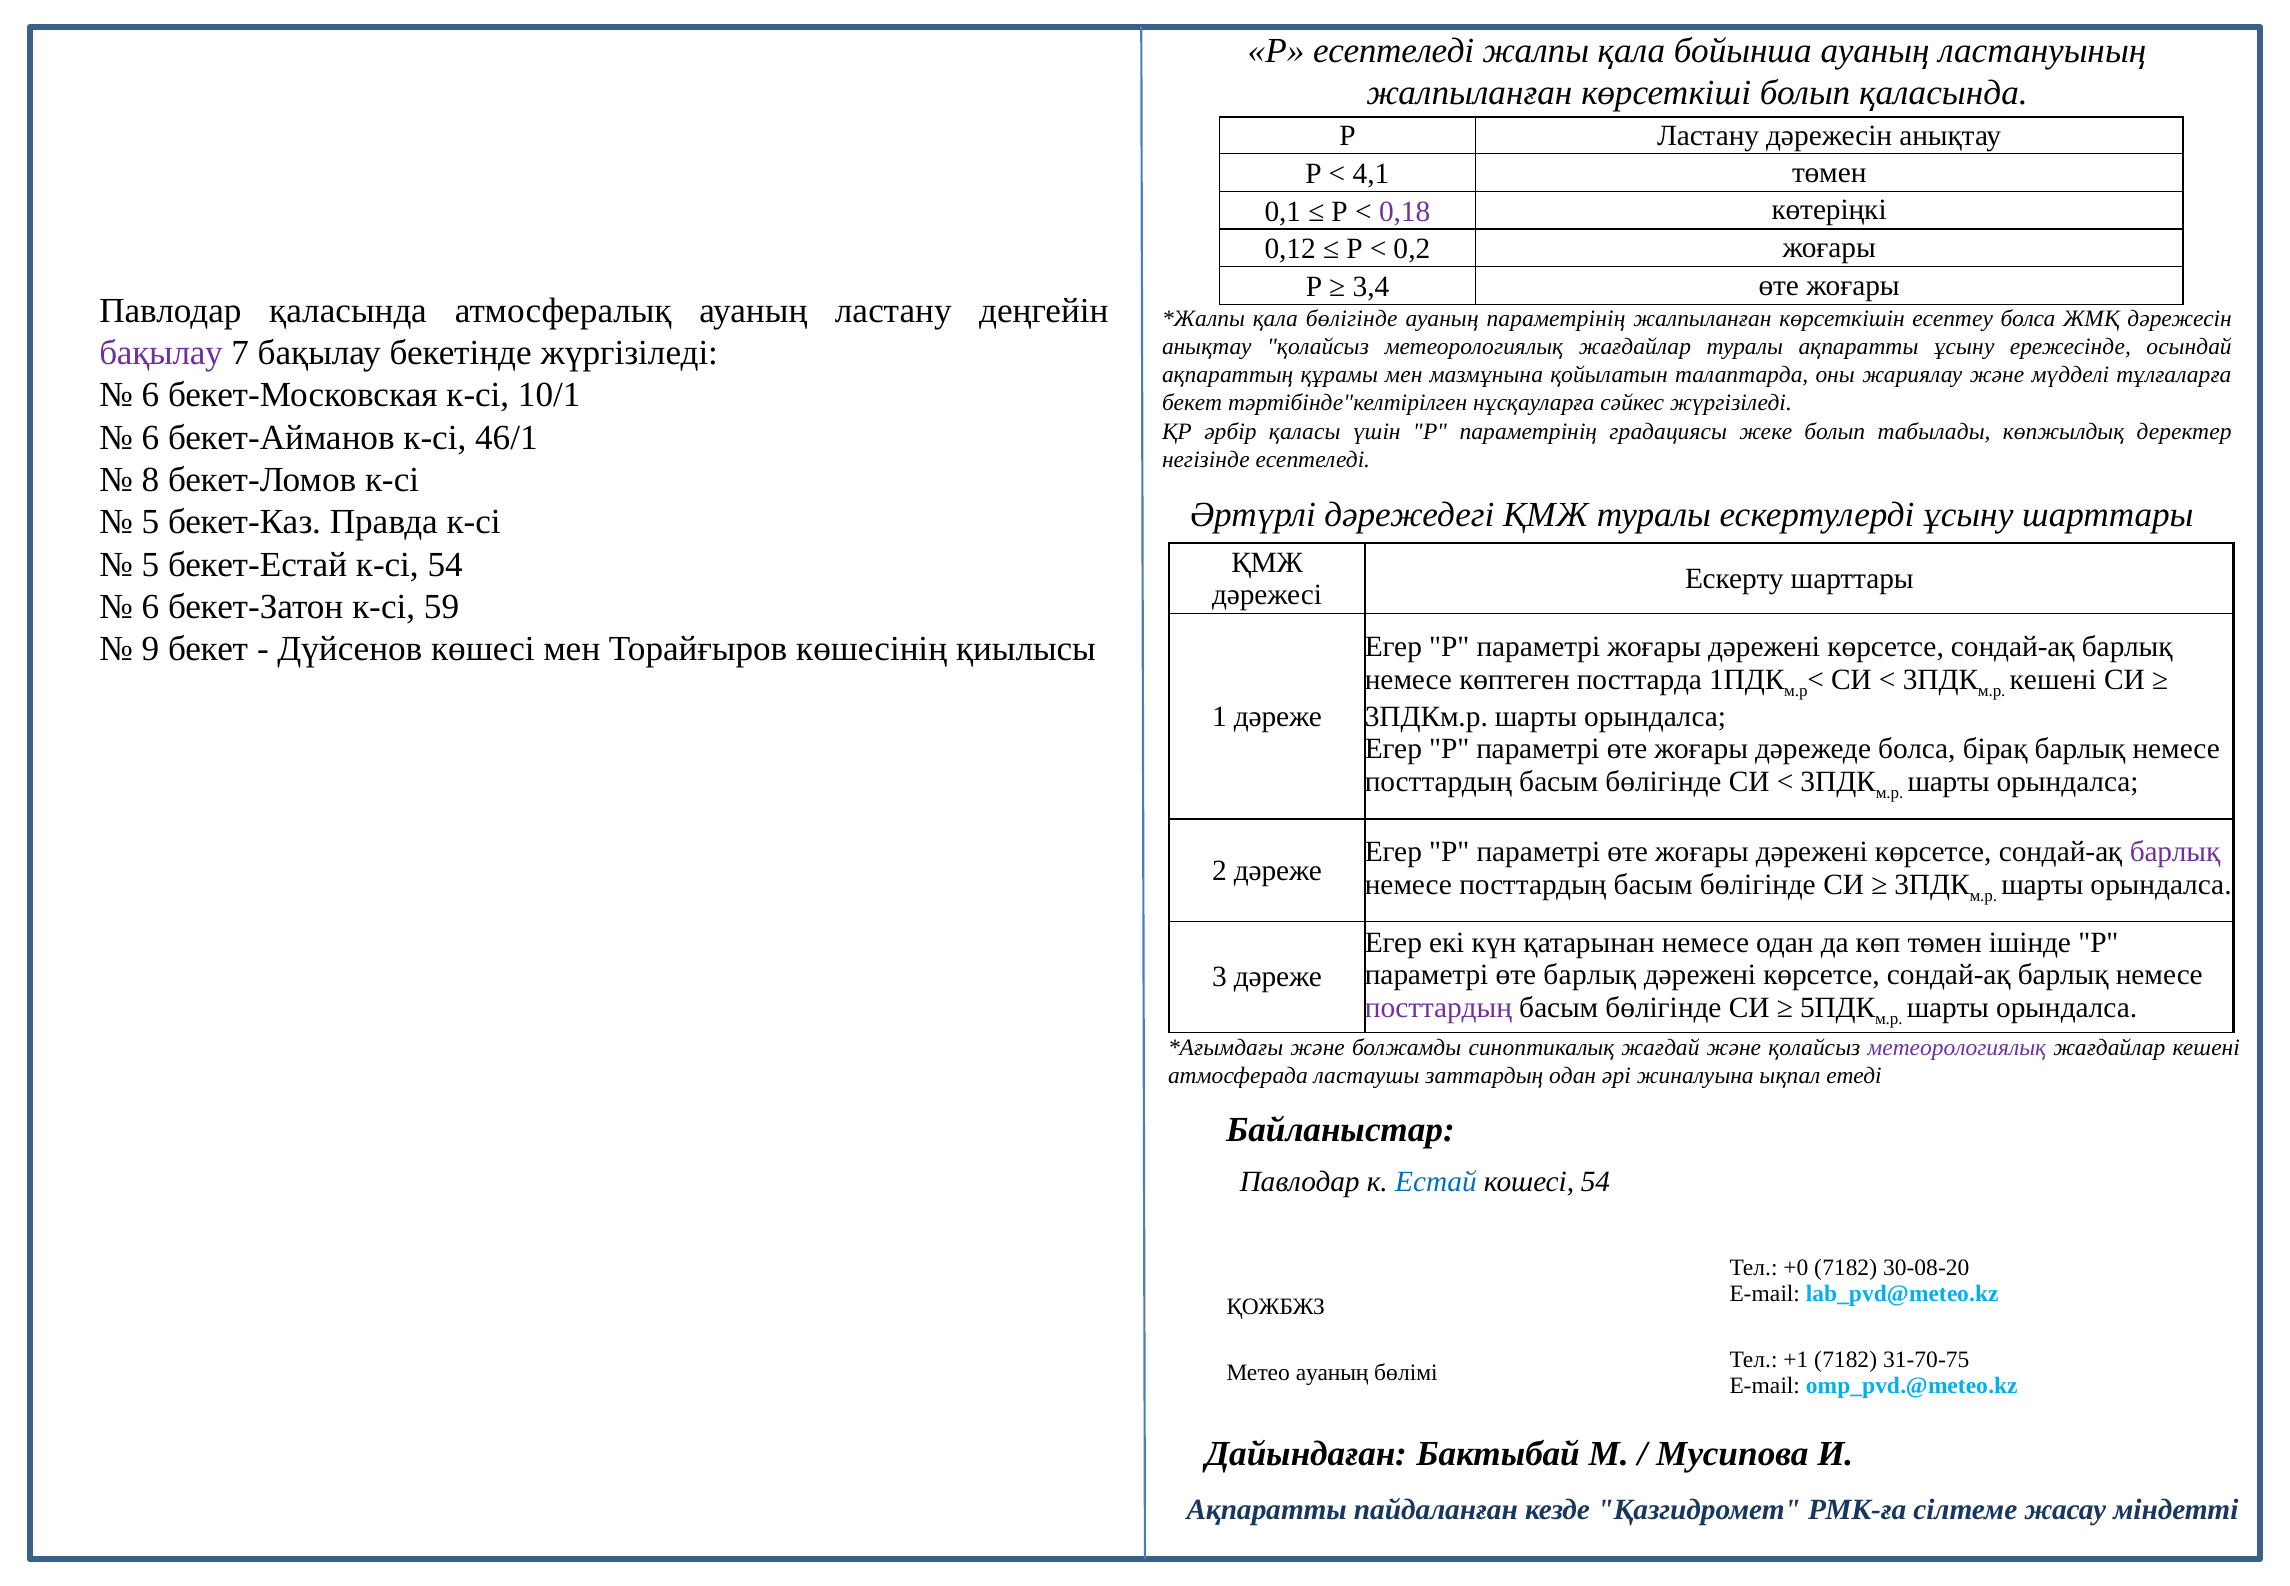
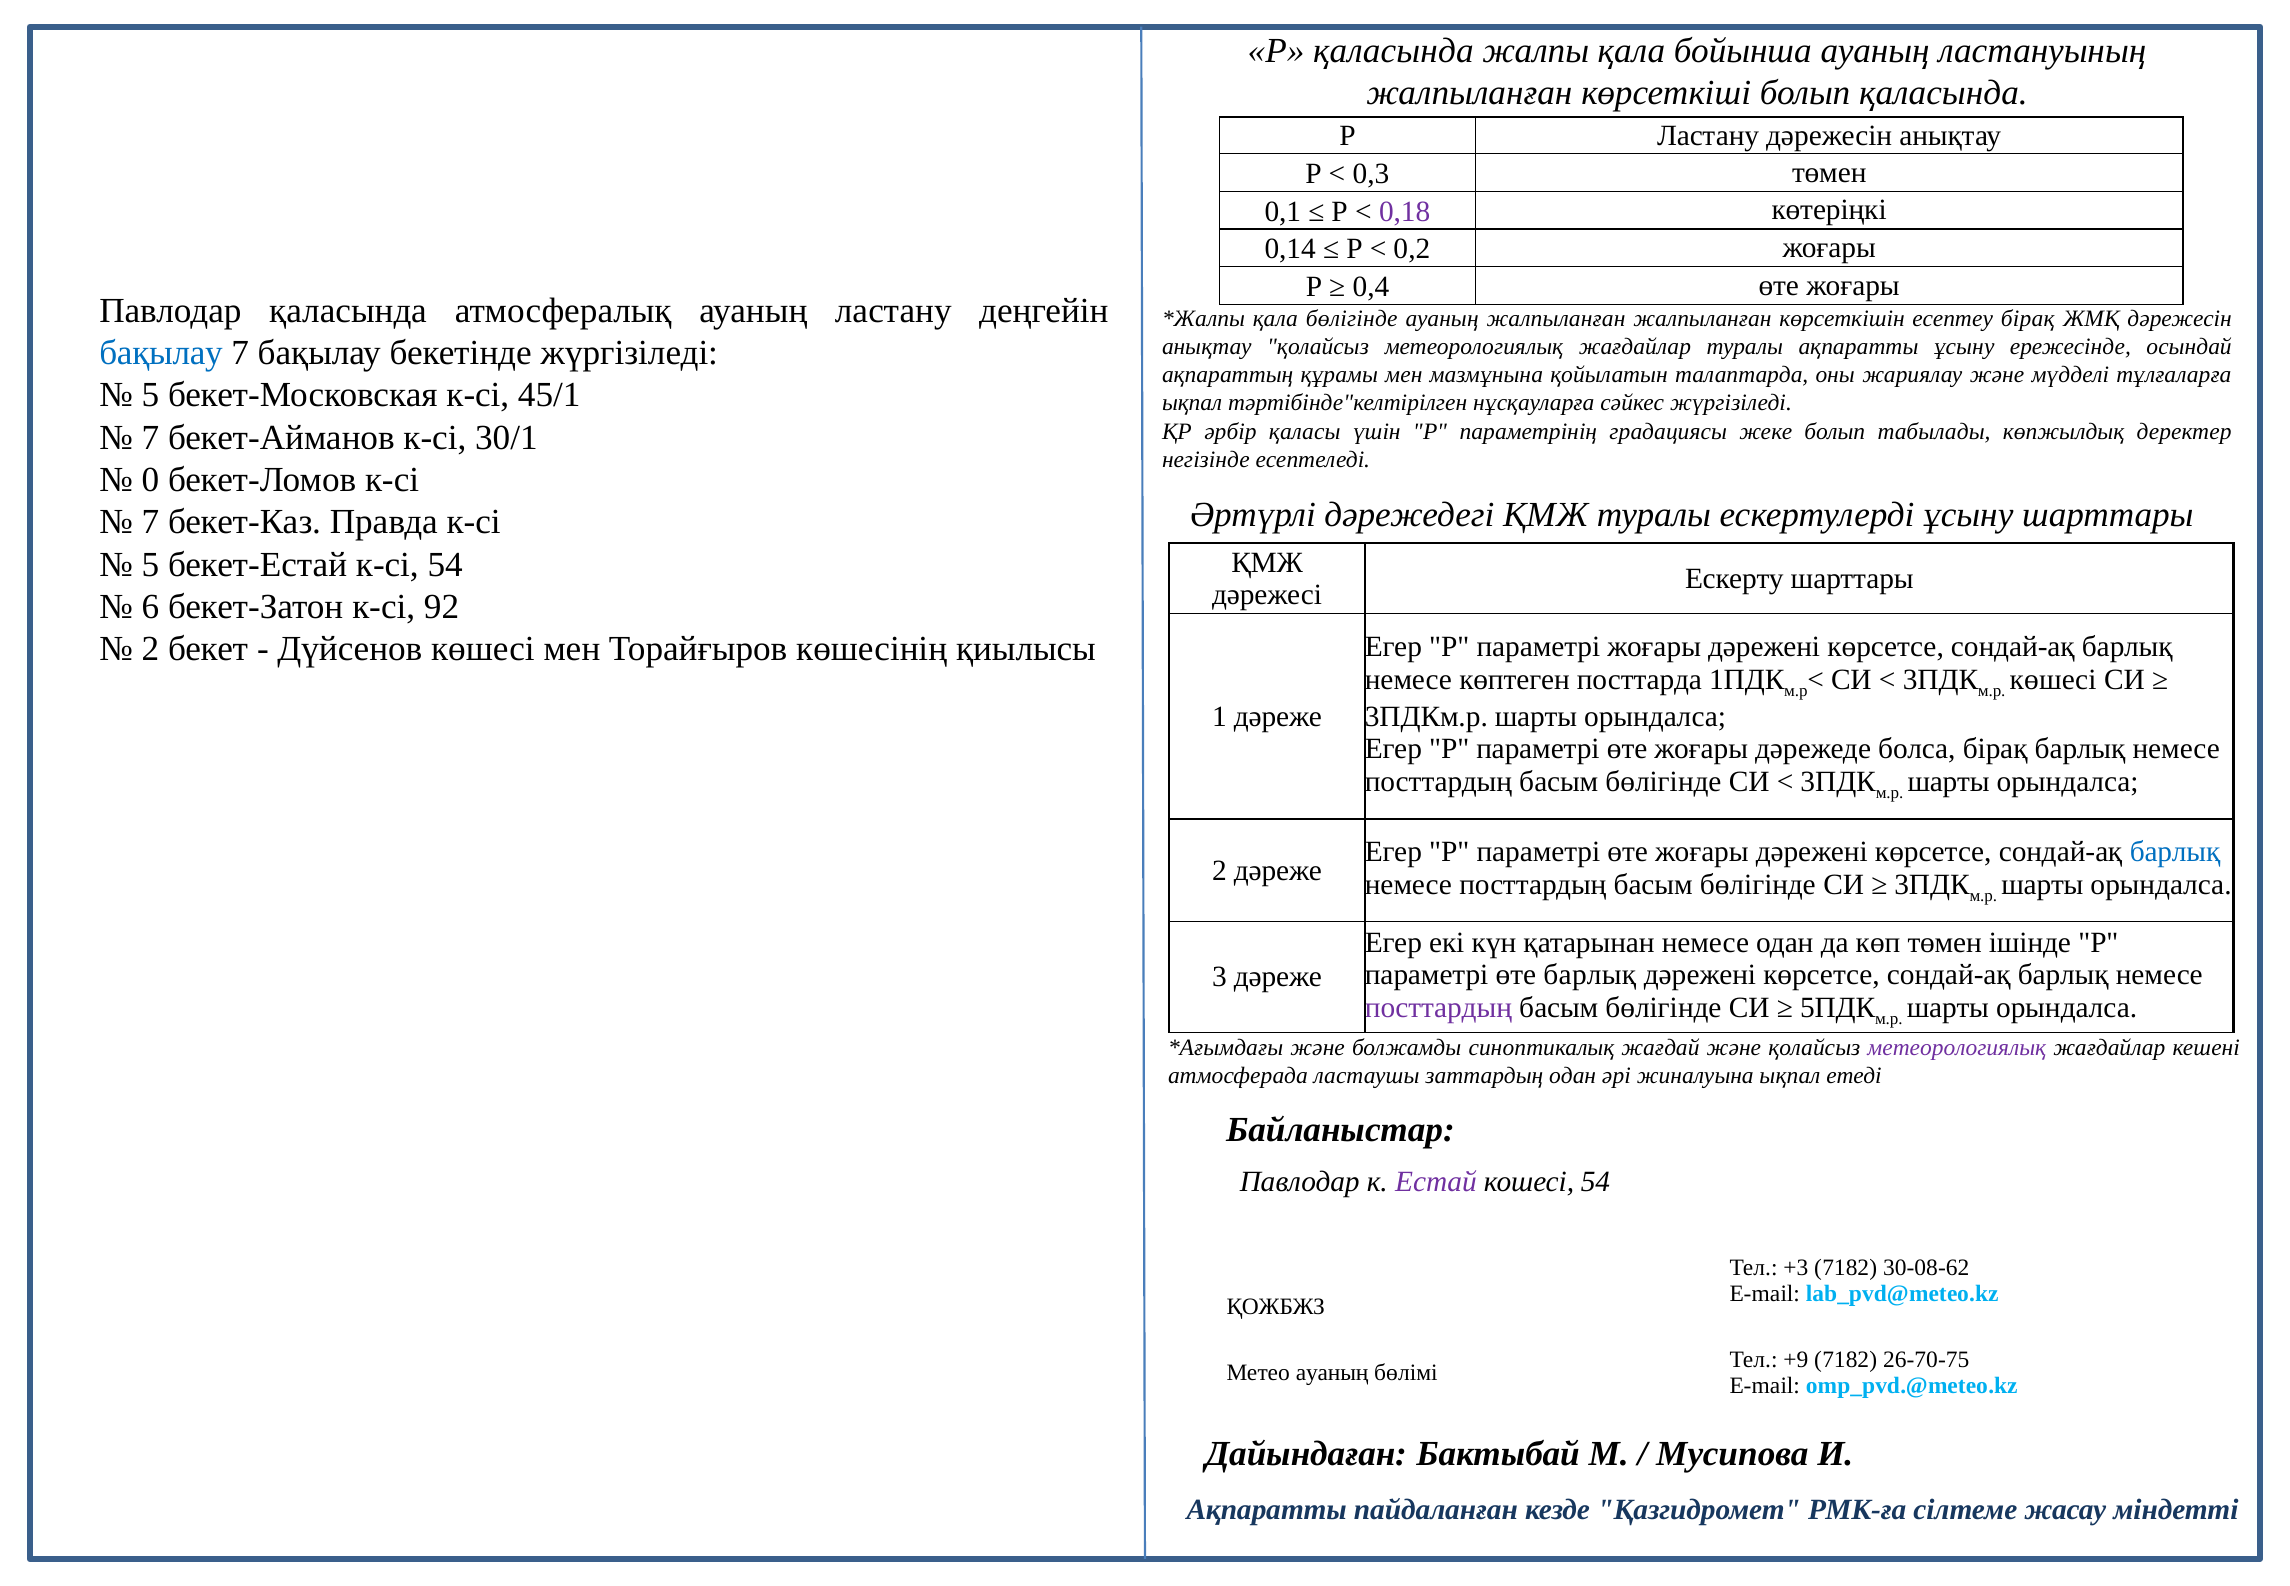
Р есептеледі: есептеледі -> қаласында
4,1: 4,1 -> 0,3
0,12: 0,12 -> 0,14
3,4: 3,4 -> 0,4
ауаның параметрінің: параметрінің -> жалпыланған
есептеу болса: болса -> бірақ
бақылау at (161, 353) colour: purple -> blue
6 at (150, 395): 6 -> 5
10/1: 10/1 -> 45/1
бекет at (1192, 403): бекет -> ықпал
6 at (150, 437): 6 -> 7
46/1: 46/1 -> 30/1
8: 8 -> 0
5 at (150, 522): 5 -> 7
59: 59 -> 92
9 at (150, 649): 9 -> 2
кешені at (2053, 679): кешені -> көшесі
барлық at (2175, 852) colour: purple -> blue
Естай colour: blue -> purple
+0: +0 -> +3
30-08-20: 30-08-20 -> 30-08-62
+1: +1 -> +9
31-70-75: 31-70-75 -> 26-70-75
